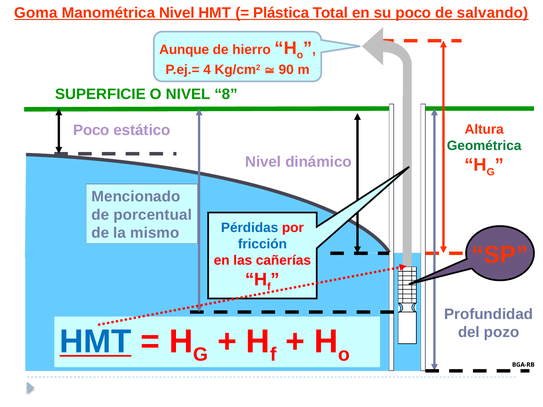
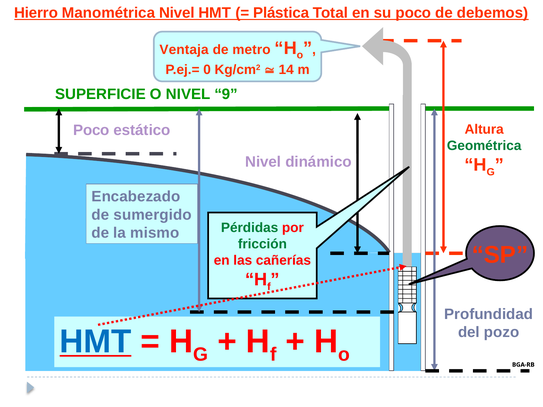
Goma: Goma -> Hierro
salvando: salvando -> debemos
Aunque: Aunque -> Ventaja
hierro: hierro -> metro
4: 4 -> 0
90: 90 -> 14
8: 8 -> 9
Mencionado: Mencionado -> Encabezado
porcentual: porcentual -> sumergido
Pérdidas colour: blue -> green
fricción colour: blue -> green
